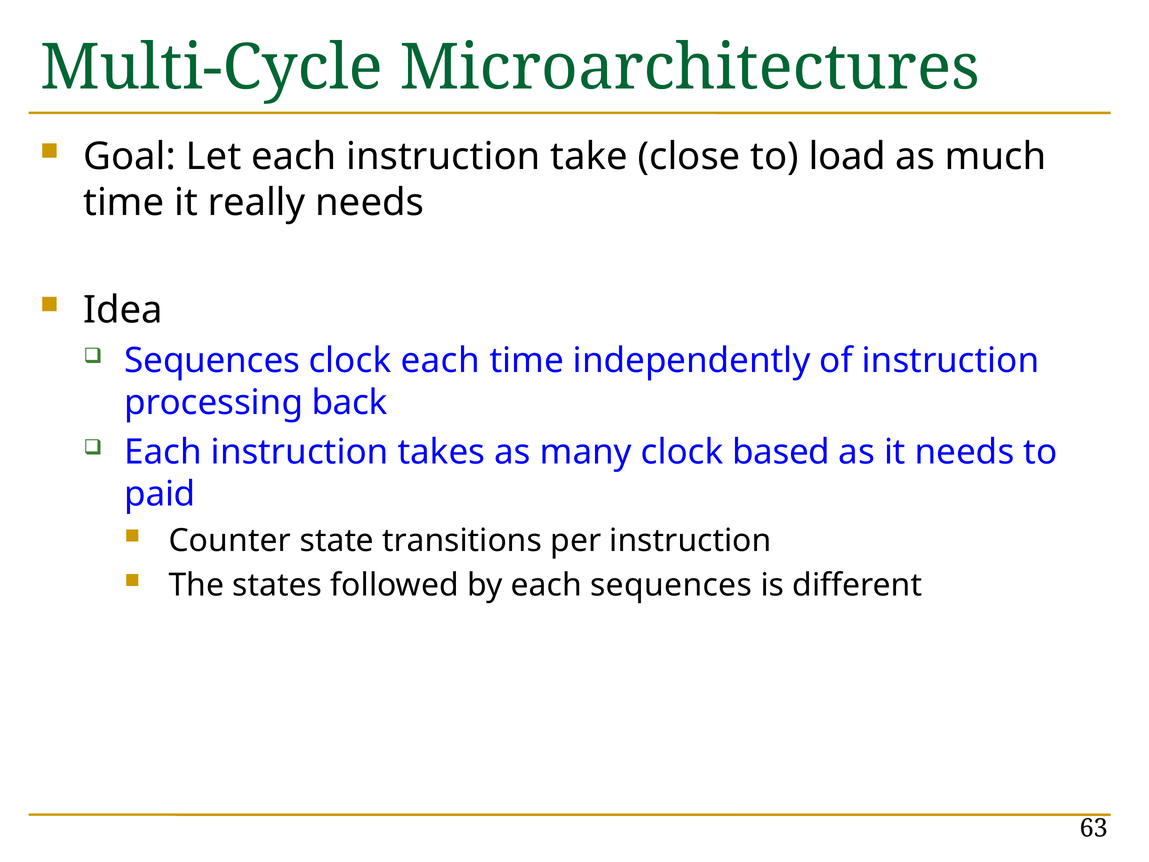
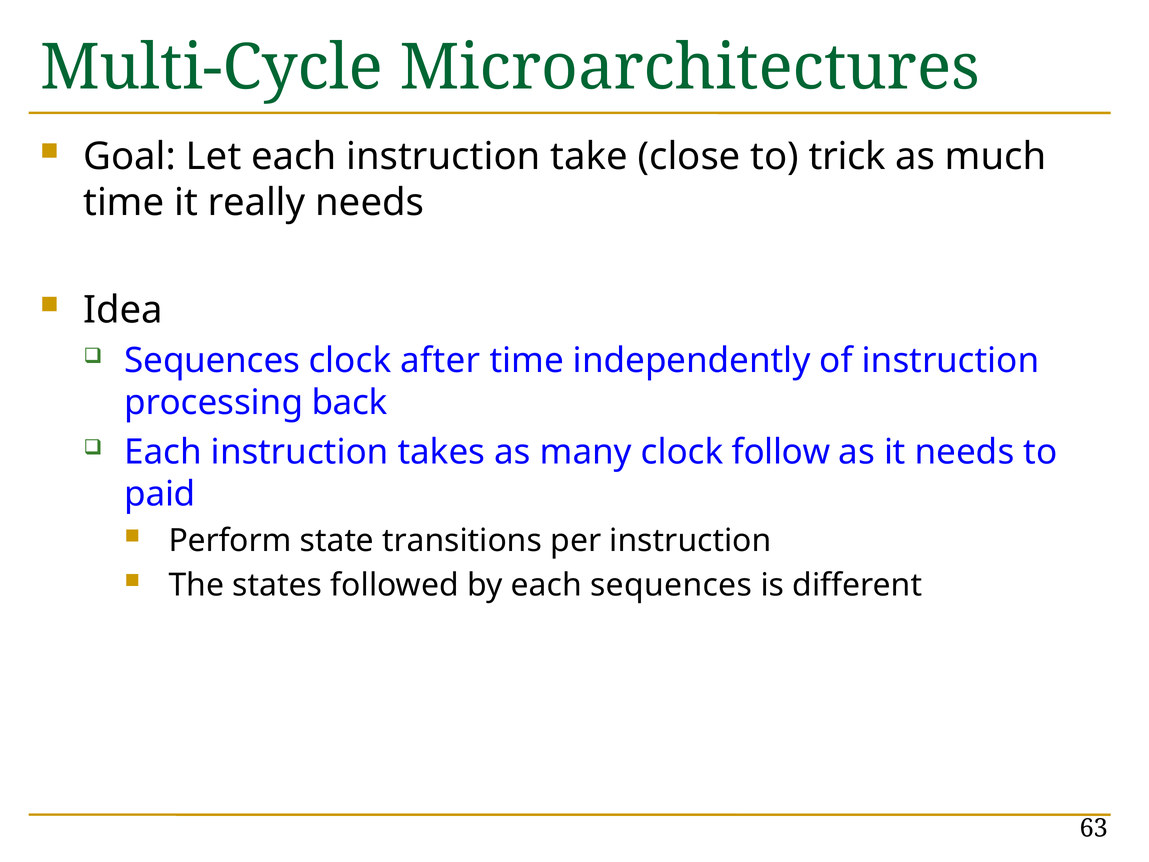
load: load -> trick
clock each: each -> after
based: based -> follow
Counter: Counter -> Perform
